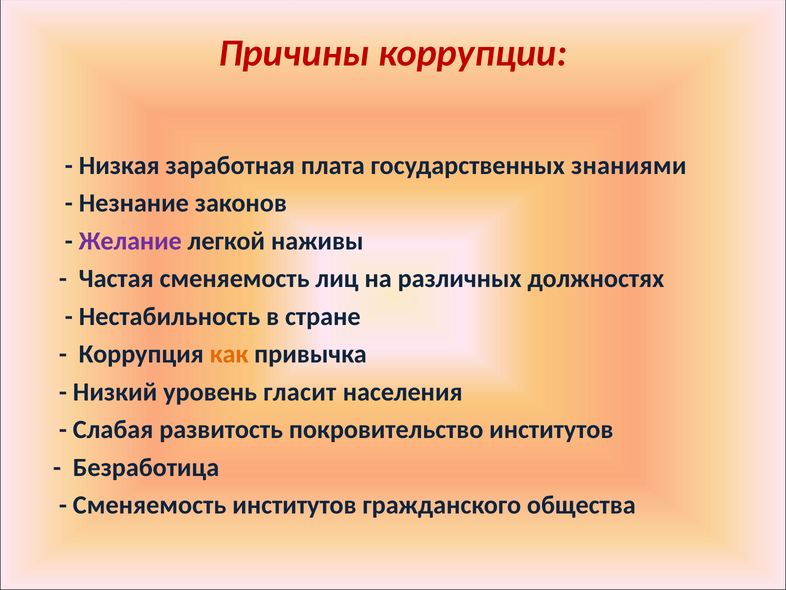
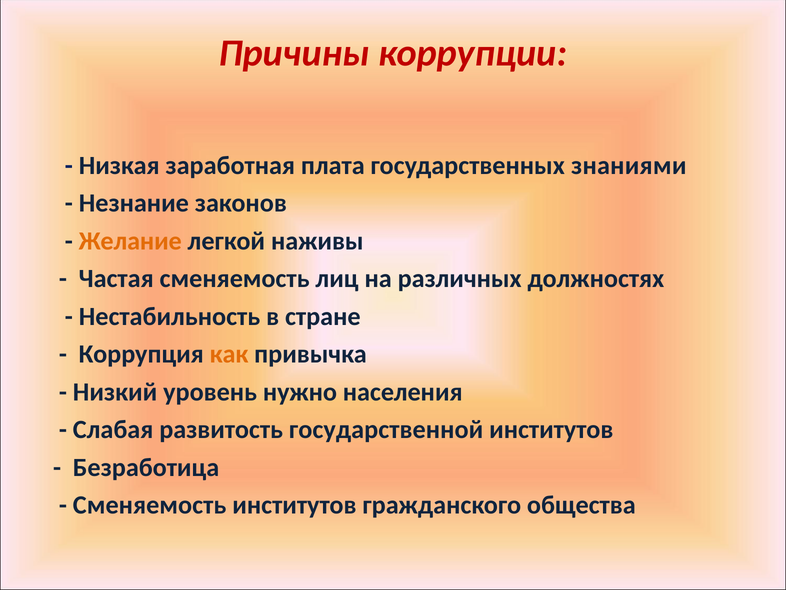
Желание colour: purple -> orange
гласит: гласит -> нужно
покровительство: покровительство -> государственной
